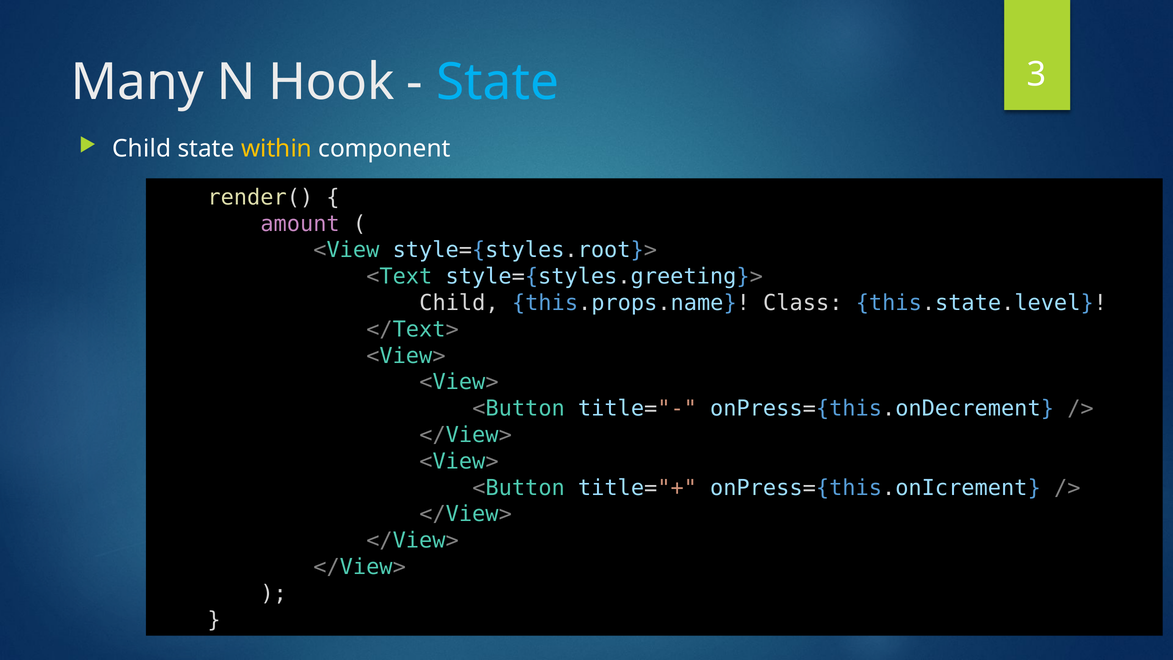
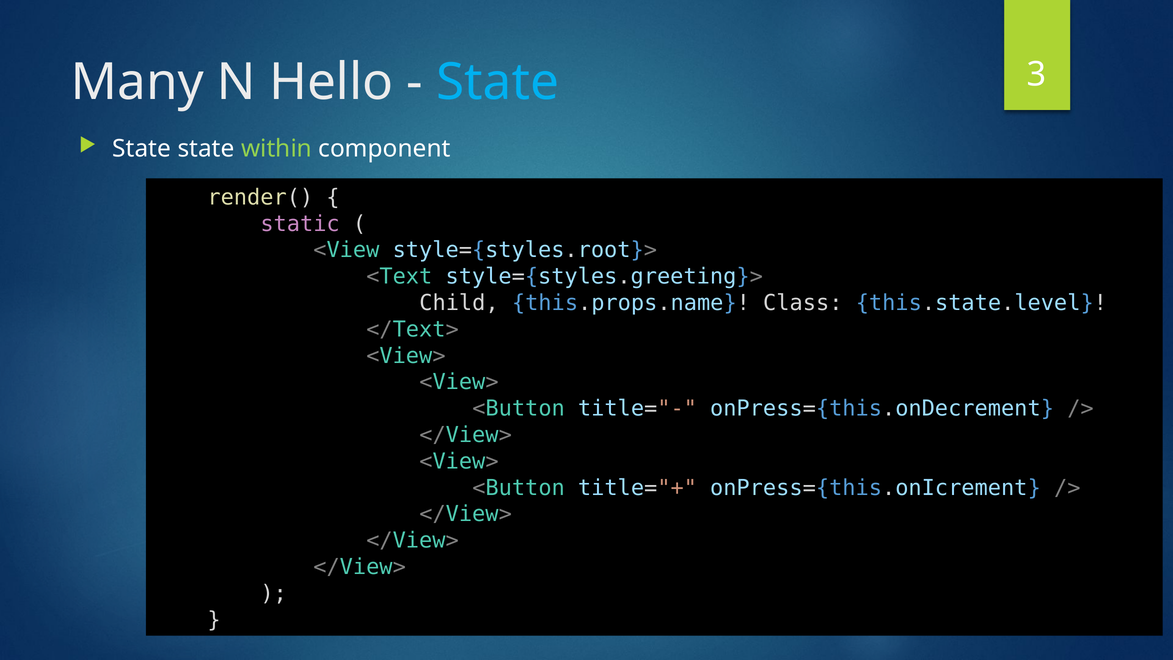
Hook: Hook -> Hello
Child at (142, 149): Child -> State
within colour: yellow -> light green
amount: amount -> static
